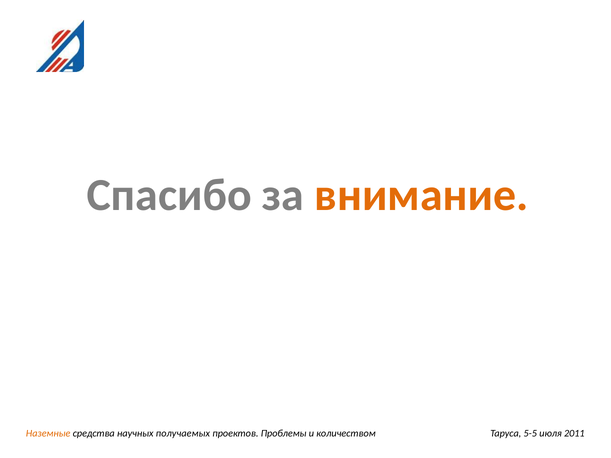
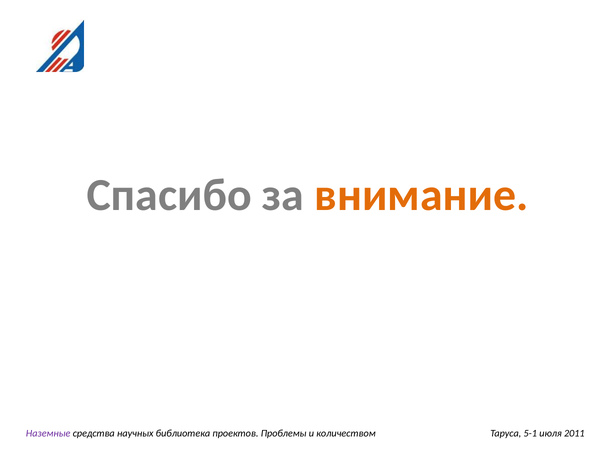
Наземные colour: orange -> purple
получаемых: получаемых -> библиотека
5-5: 5-5 -> 5-1
